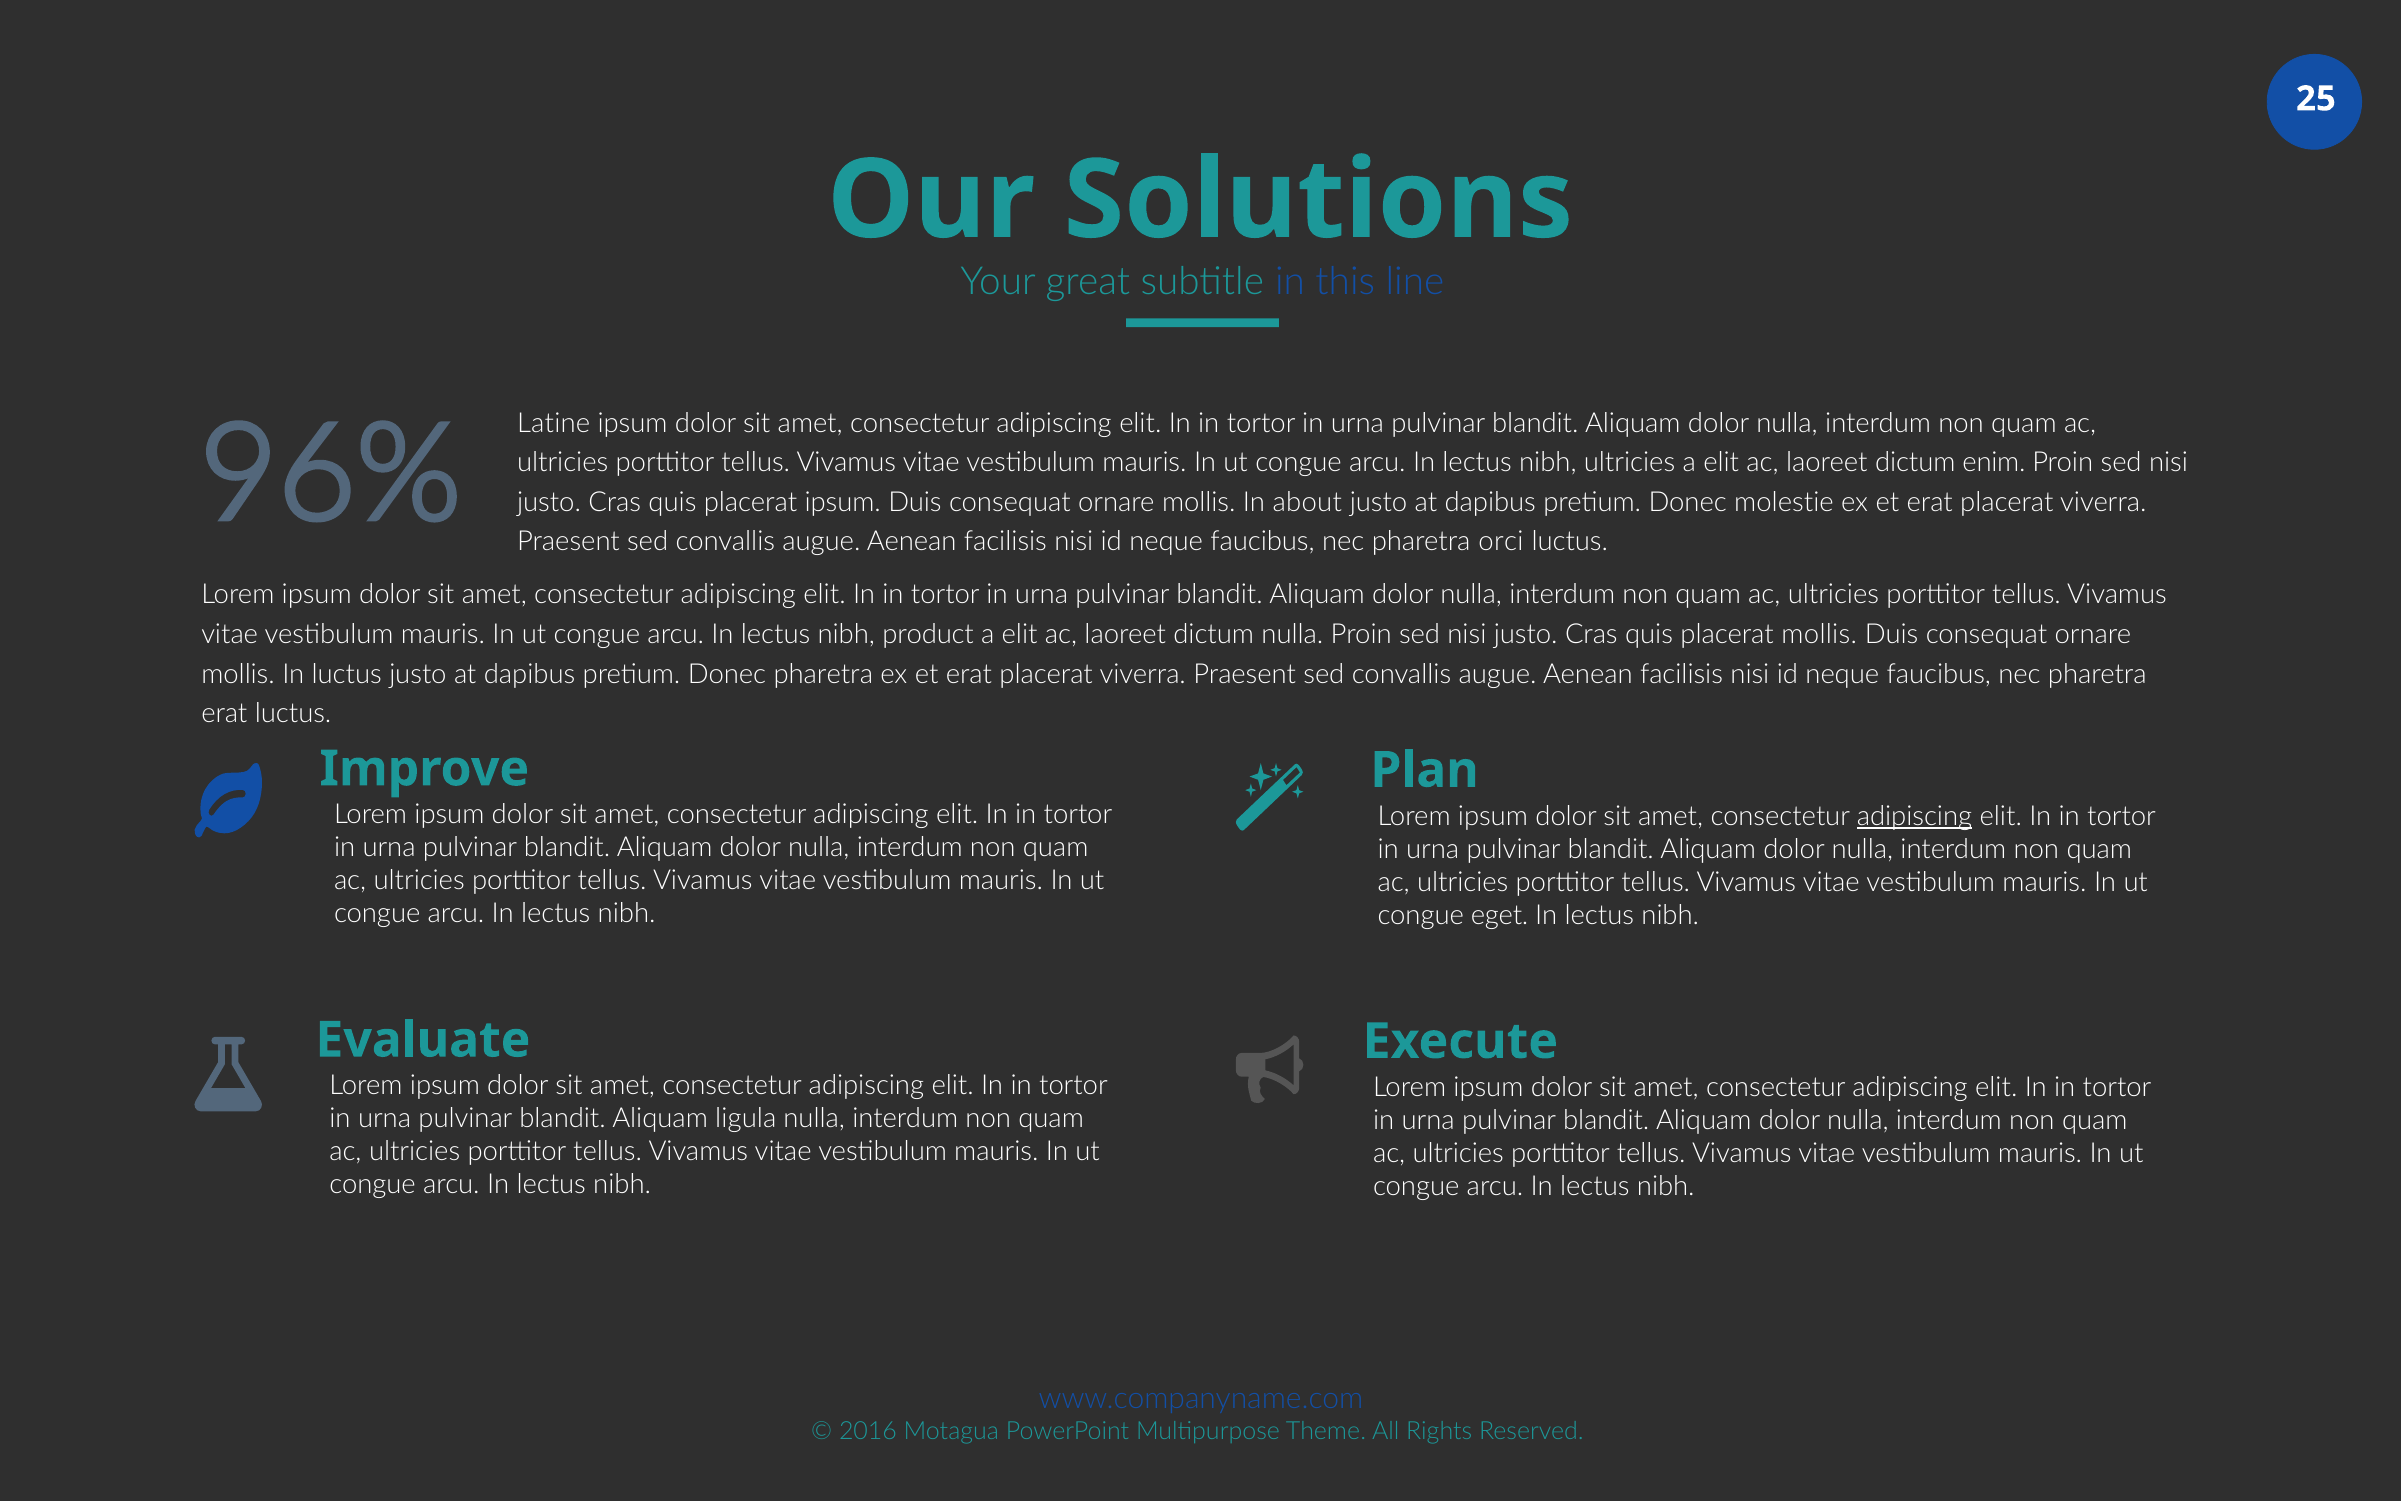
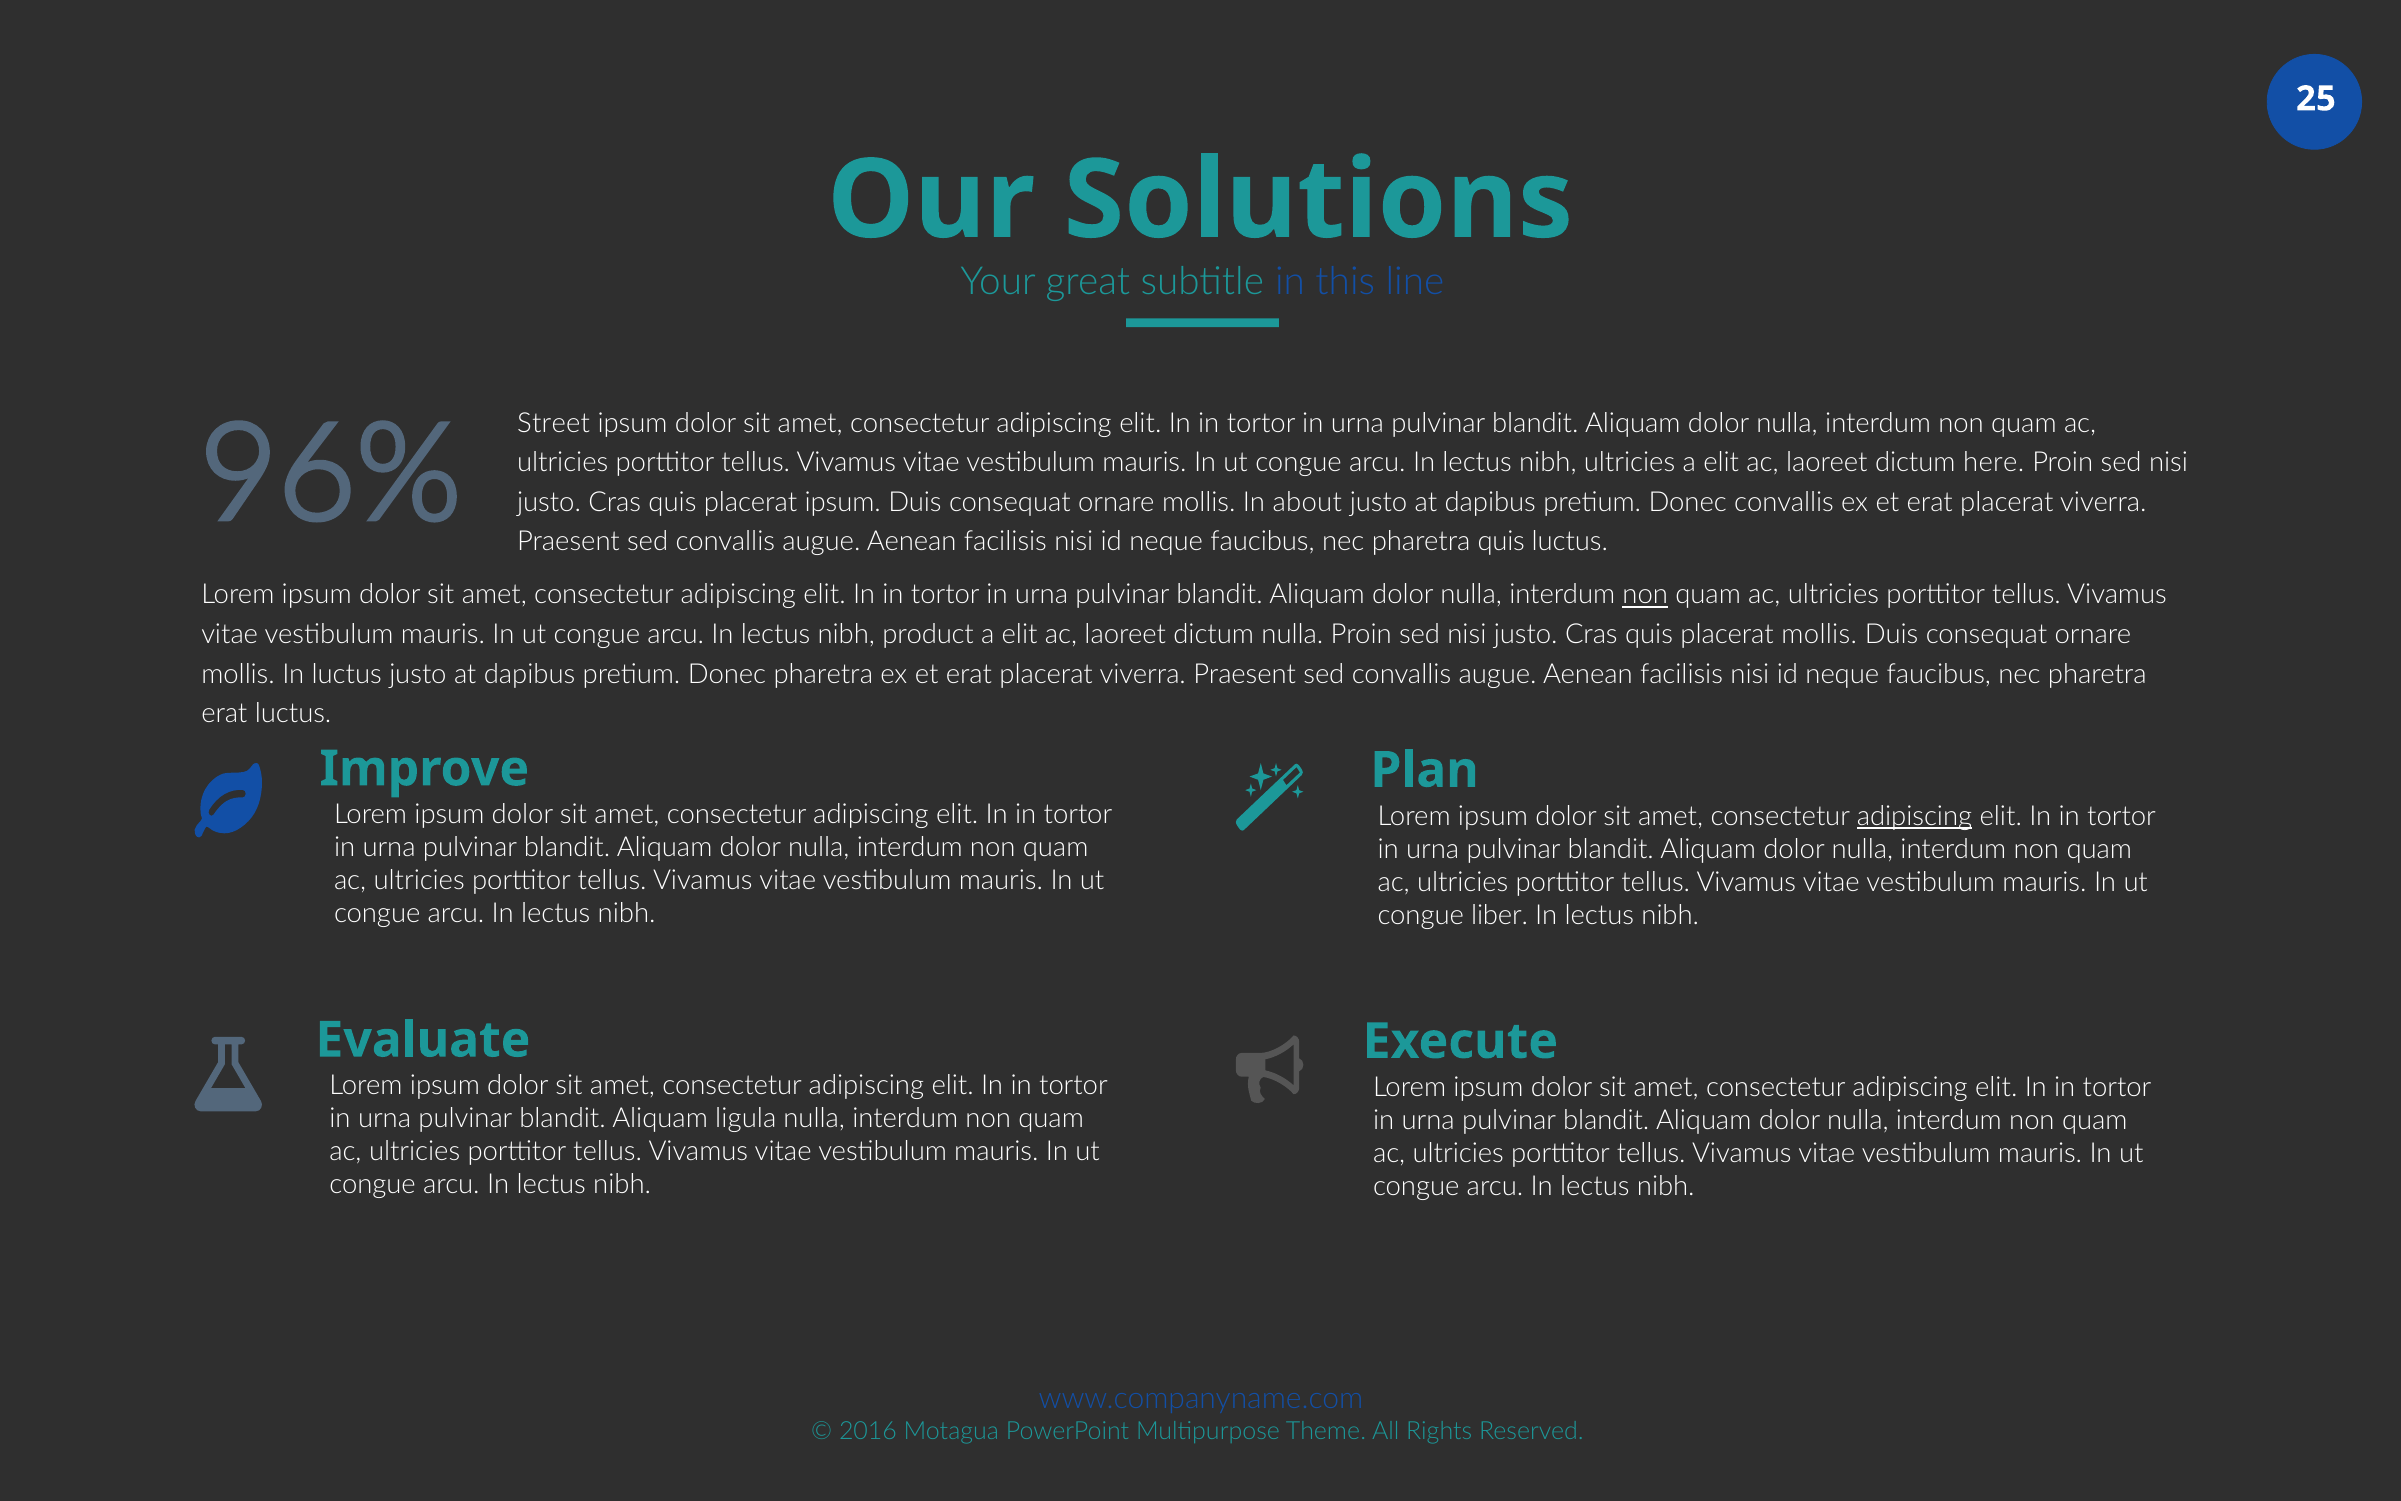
Latine: Latine -> Street
enim: enim -> here
Donec molestie: molestie -> convallis
pharetra orci: orci -> quis
non at (1645, 595) underline: none -> present
eget: eget -> liber
